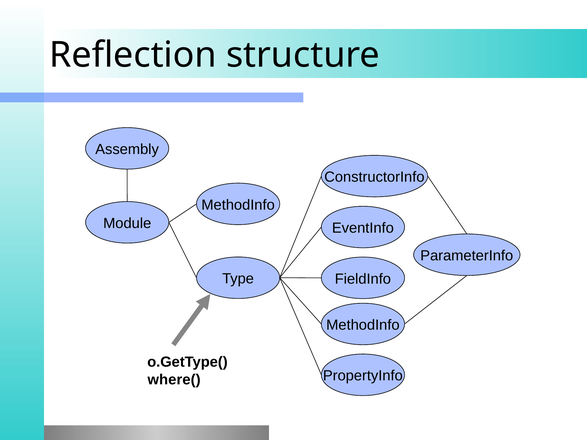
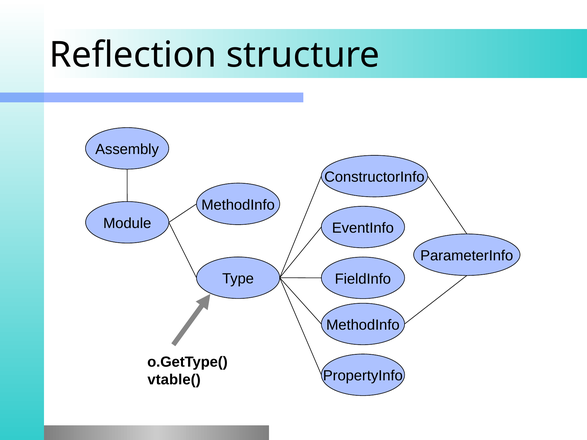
where(: where( -> vtable(
